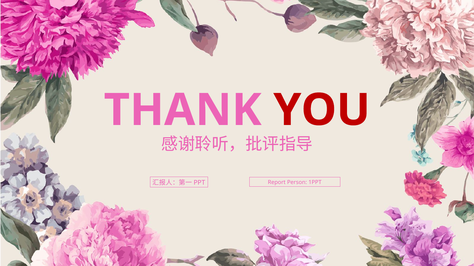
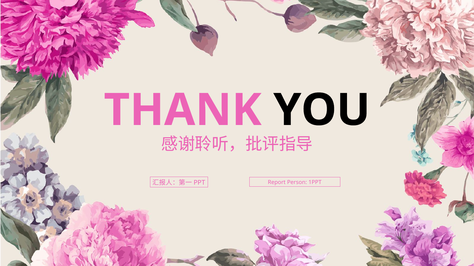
YOU colour: red -> black
